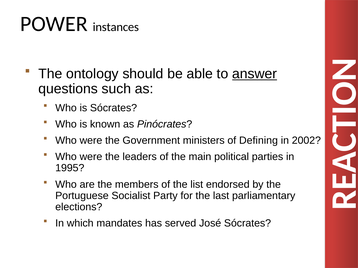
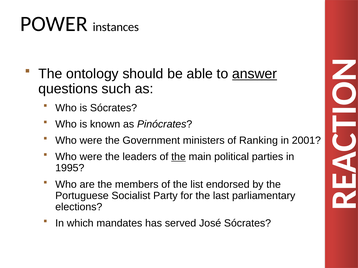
Defining: Defining -> Ranking
2002: 2002 -> 2001
the at (179, 157) underline: none -> present
